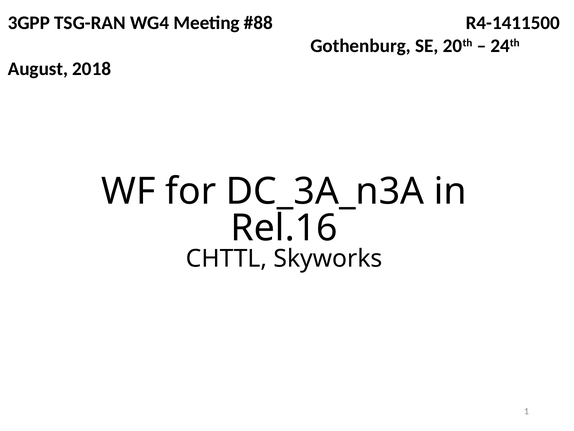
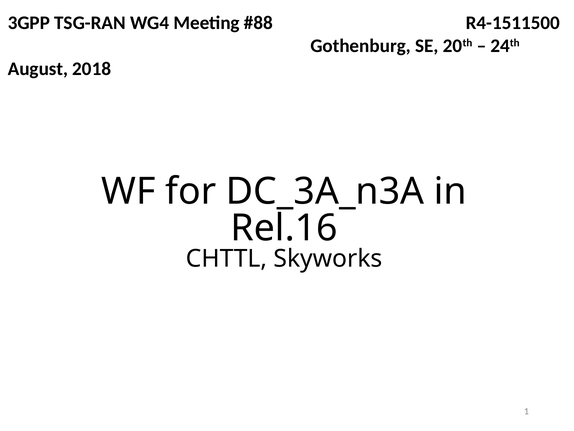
R4-1411500: R4-1411500 -> R4-1511500
